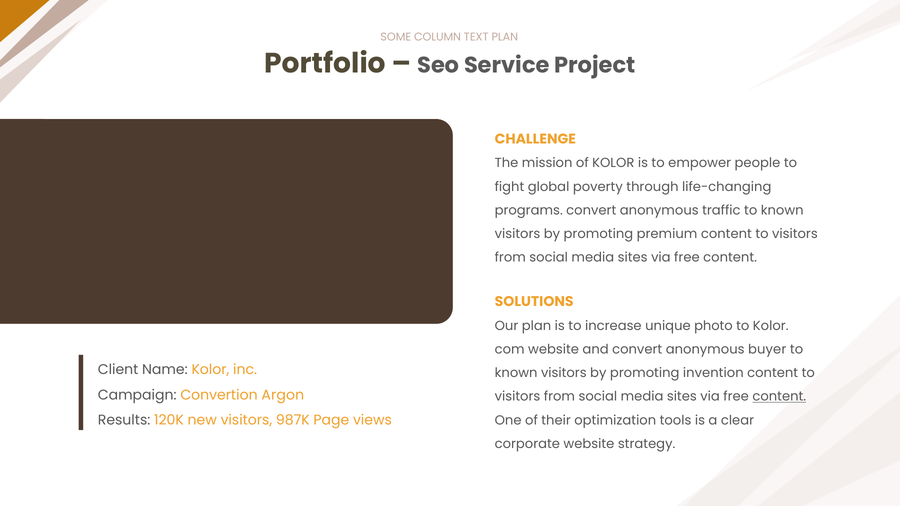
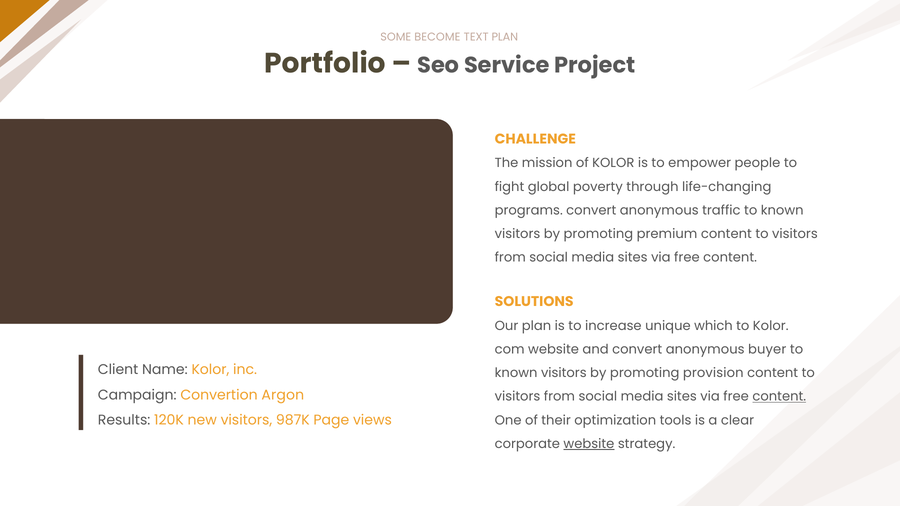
COLUMN: COLUMN -> BECOME
photo: photo -> which
invention: invention -> provision
website at (589, 444) underline: none -> present
